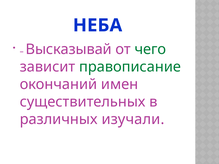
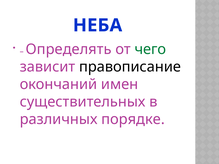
Высказывай: Высказывай -> Определять
правописание colour: green -> black
изучали: изучали -> порядке
